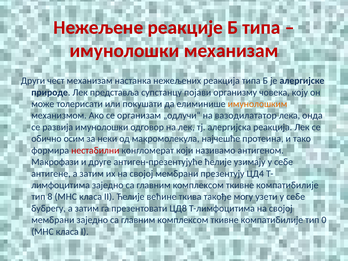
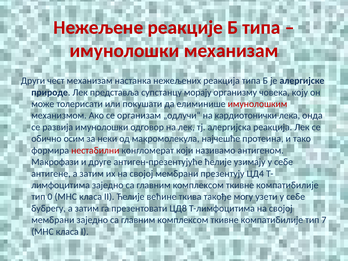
појави: појави -> морају
имунолошким colour: orange -> red
вазодилататор: вазодилататор -> кардиотонички
8: 8 -> 0
0: 0 -> 7
